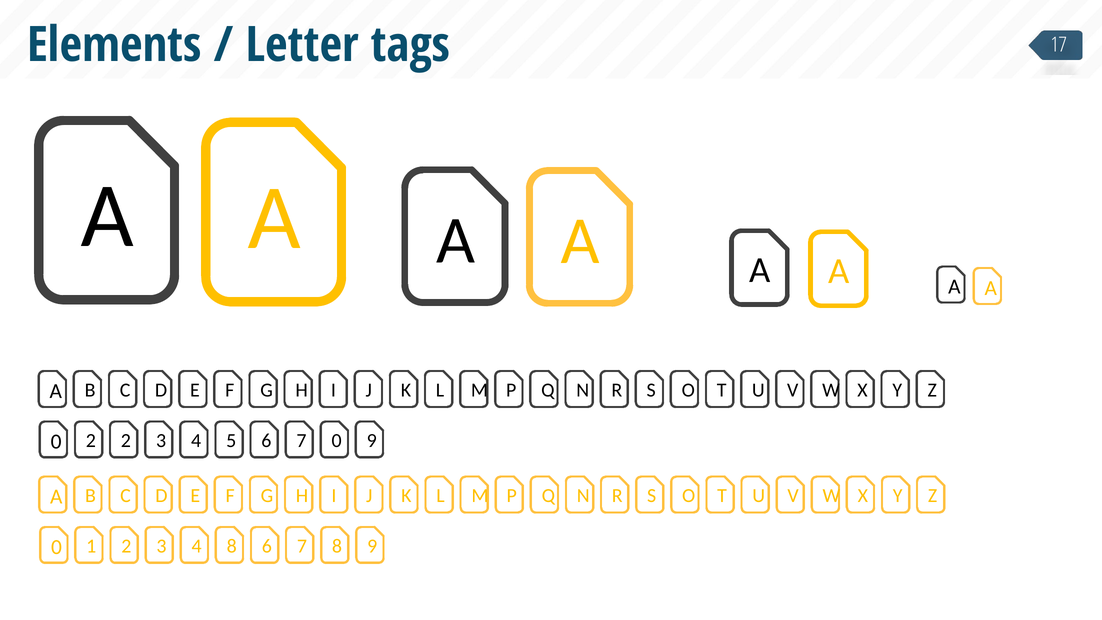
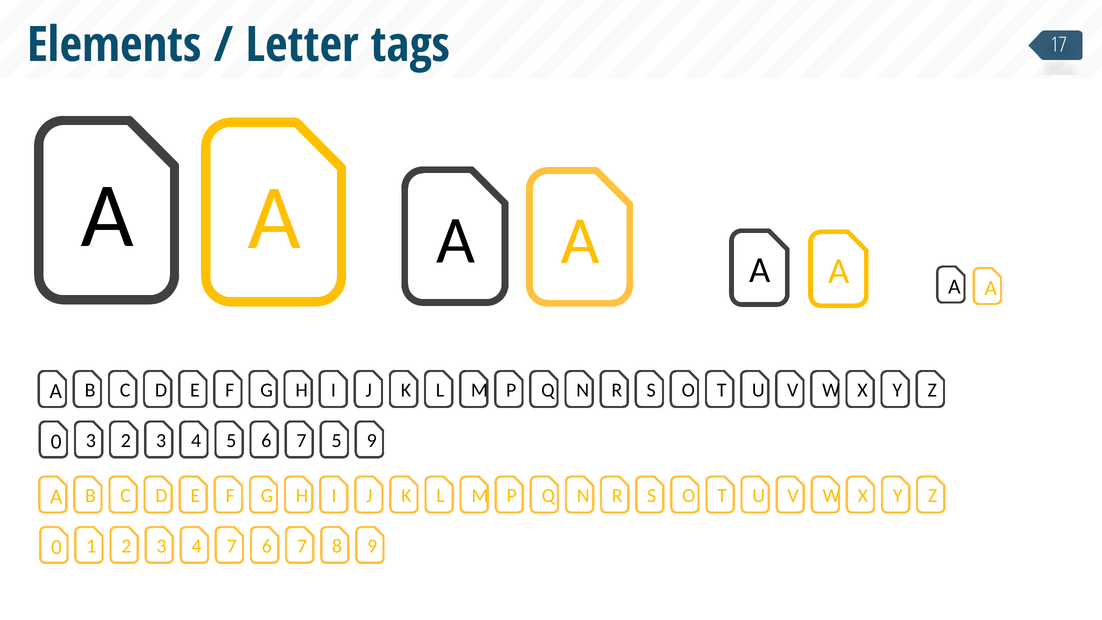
0 2: 2 -> 3
6 0: 0 -> 5
4 8: 8 -> 7
